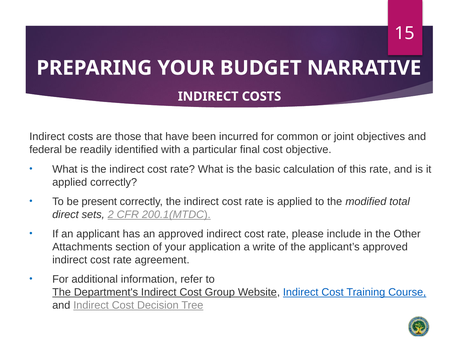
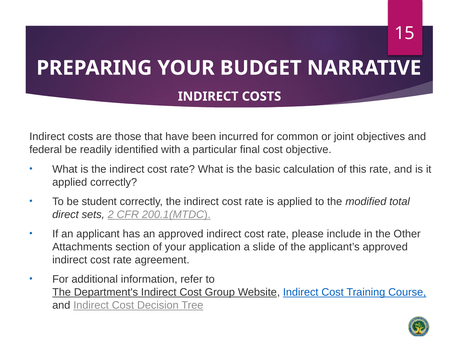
present: present -> student
write: write -> slide
